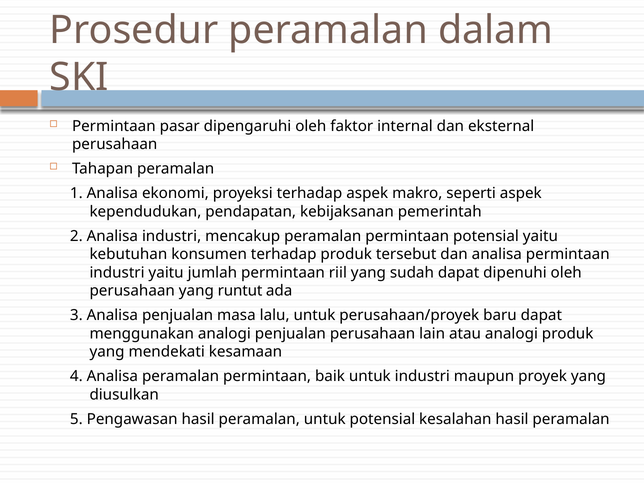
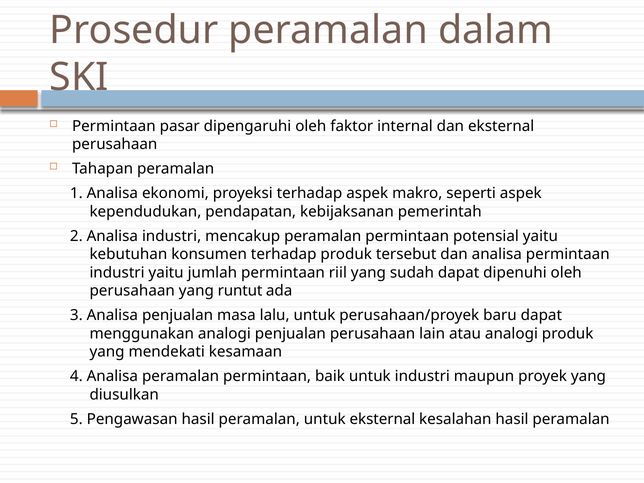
untuk potensial: potensial -> eksternal
